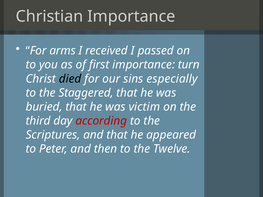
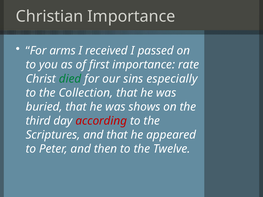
turn: turn -> rate
died colour: black -> green
Staggered: Staggered -> Collection
victim: victim -> shows
